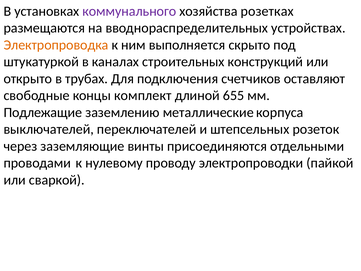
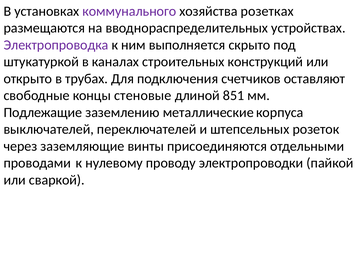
Электропроводка colour: orange -> purple
комплект: комплект -> стеновые
655: 655 -> 851
